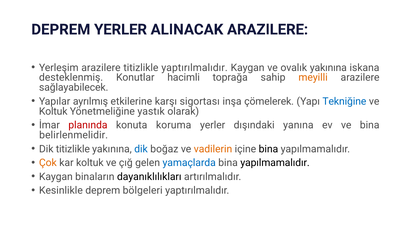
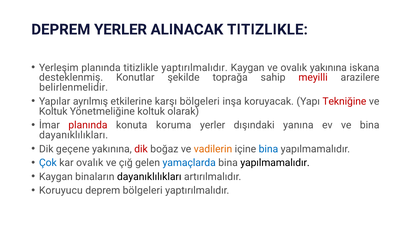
ALINACAK ARAZILERE: ARAZILERE -> TITIZLIKLE
Yerleşim arazilere: arazilere -> planında
hacimli: hacimli -> şekilde
meyilli colour: orange -> red
sağlayabilecek: sağlayabilecek -> belirlenmelidir
karşı sigortası: sigortası -> bölgeleri
çömelerek: çömelerek -> koruyacak
Tekniğine colour: blue -> red
Yönetmeliğine yastık: yastık -> koltuk
belirlenmelidir at (74, 135): belirlenmelidir -> dayanıklılıkları
Dik titizlikle: titizlikle -> geçene
dik at (141, 149) colour: blue -> red
bina at (268, 149) colour: black -> blue
Çok colour: orange -> blue
kar koltuk: koltuk -> ovalık
Kesinlikle: Kesinlikle -> Koruyucu
